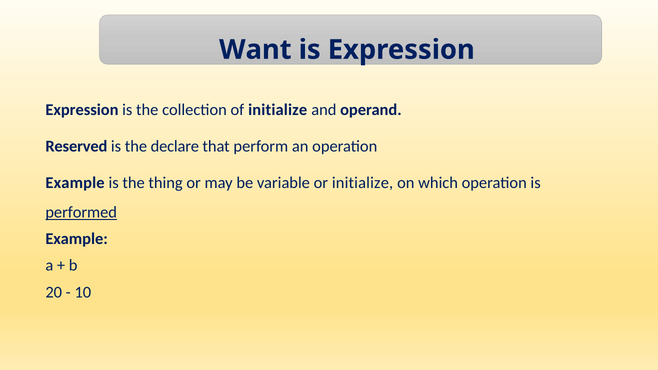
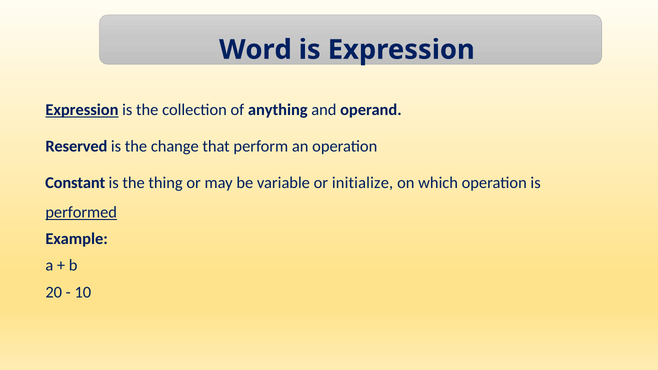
Want: Want -> Word
Expression at (82, 110) underline: none -> present
of initialize: initialize -> anything
declare: declare -> change
Example at (75, 183): Example -> Constant
